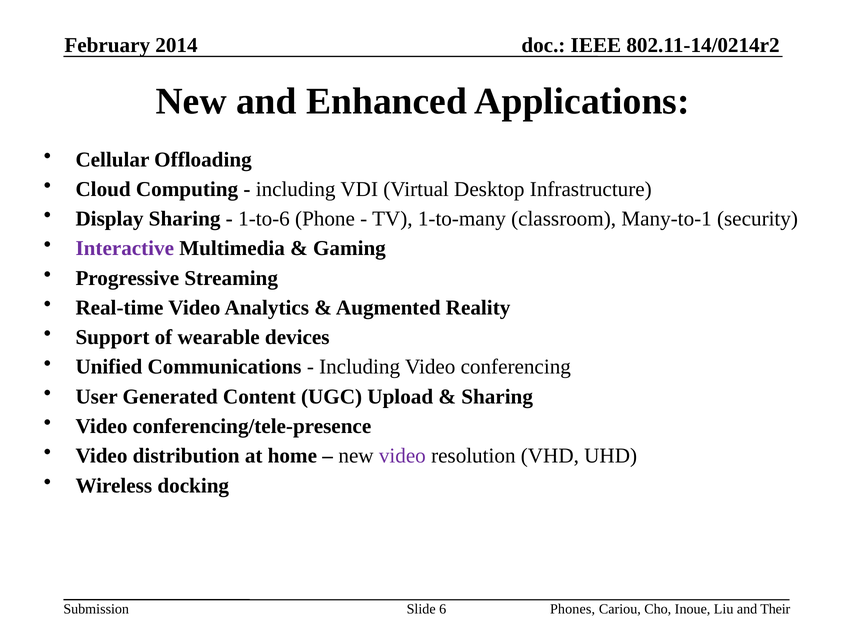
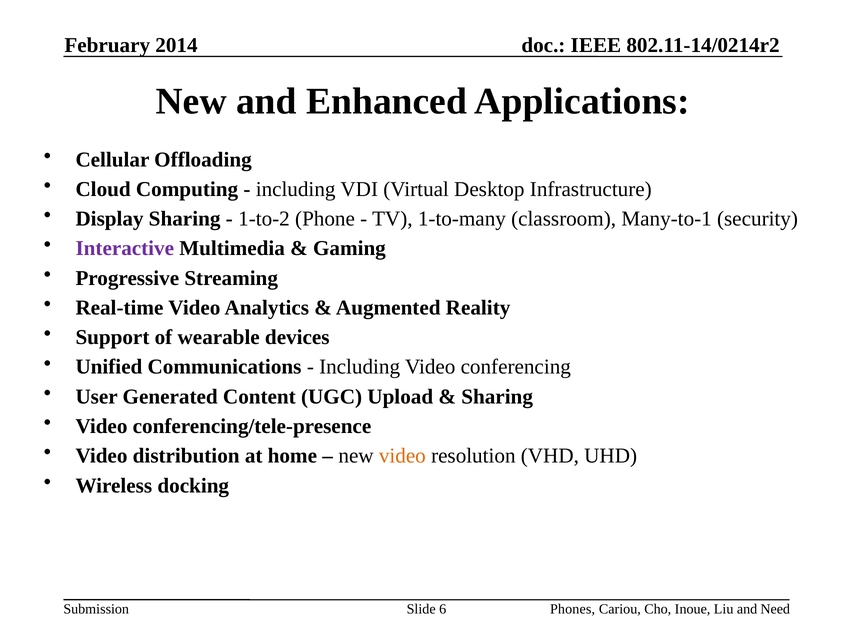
1-to-6: 1-to-6 -> 1-to-2
video at (402, 456) colour: purple -> orange
Their: Their -> Need
